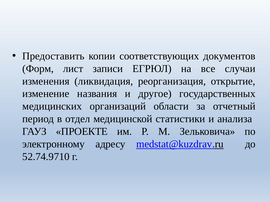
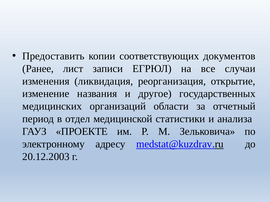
Форм: Форм -> Ранее
52.74.9710: 52.74.9710 -> 20.12.2003
